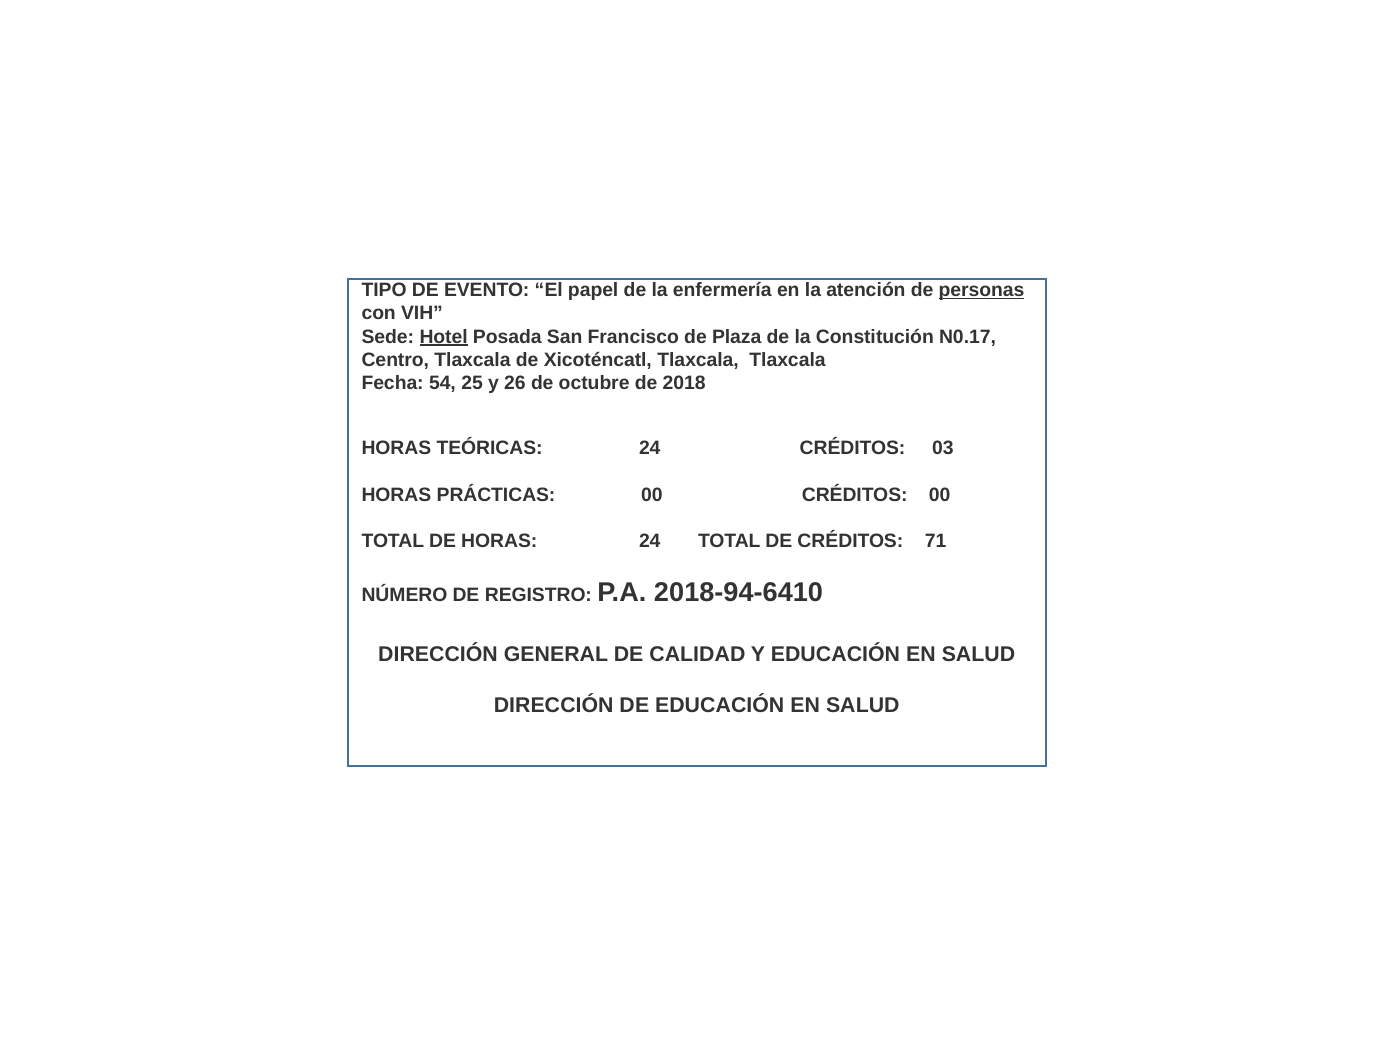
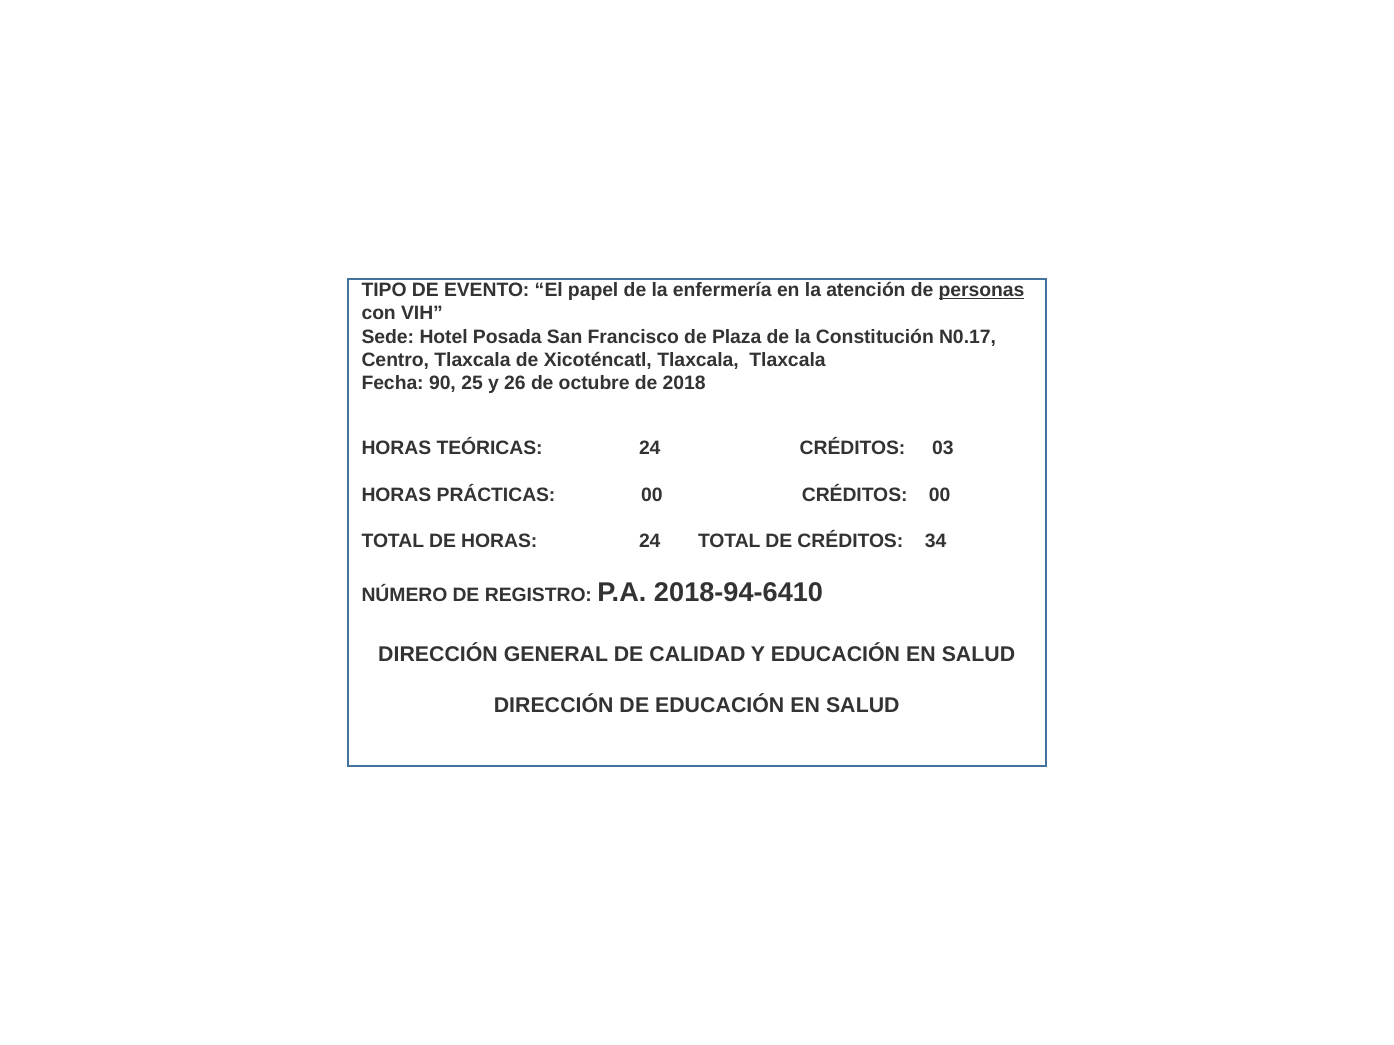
Hotel underline: present -> none
54: 54 -> 90
71: 71 -> 34
